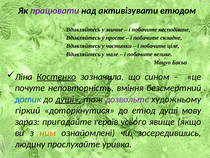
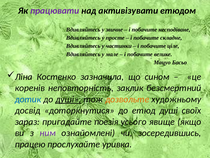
Костенко underline: present -> none
почуте: почуте -> коренів
вміння: вміння -> заклик
дозвольте colour: purple -> orange
гіркий: гіркий -> досвід
мову: мову -> своїх
героїв: героїв -> поезія
ним colour: orange -> purple
людину: людину -> працею
